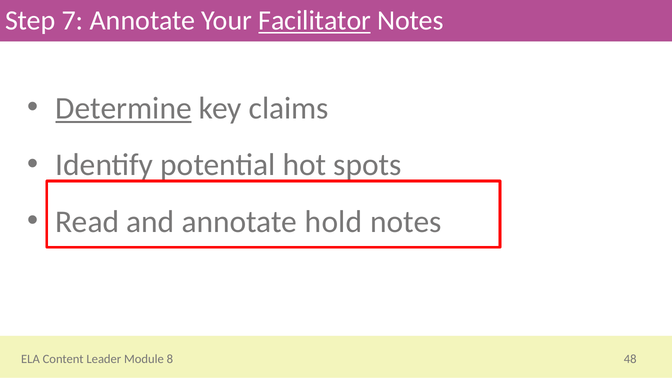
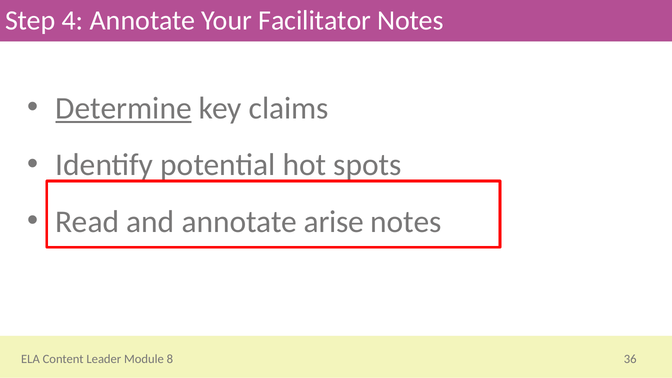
7: 7 -> 4
Facilitator underline: present -> none
hold: hold -> arise
48: 48 -> 36
